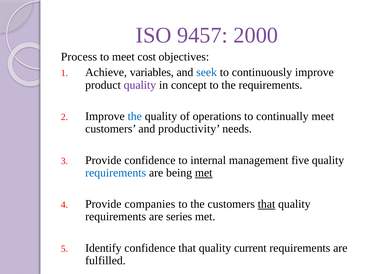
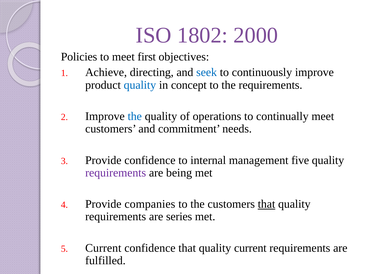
9457: 9457 -> 1802
Process: Process -> Policies
cost: cost -> first
variables: variables -> directing
quality at (140, 85) colour: purple -> blue
productivity: productivity -> commitment
requirements at (116, 173) colour: blue -> purple
met at (204, 173) underline: present -> none
Identify at (103, 248): Identify -> Current
